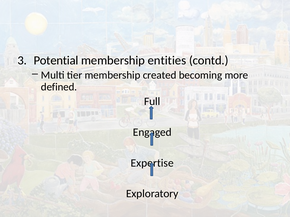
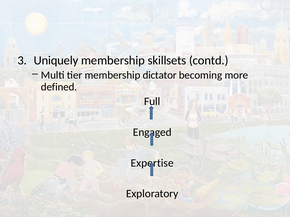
Potential: Potential -> Uniquely
entities: entities -> skillsets
created: created -> dictator
